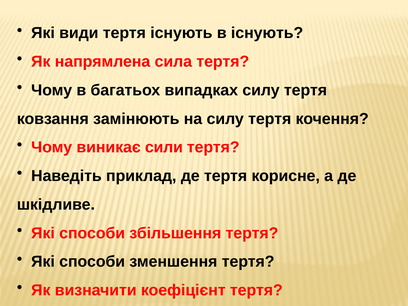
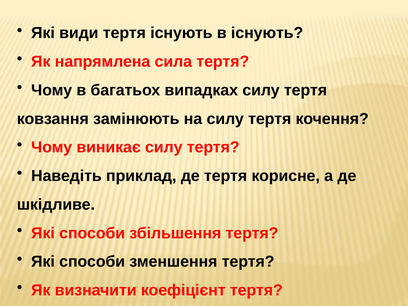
виникає сили: сили -> силу
